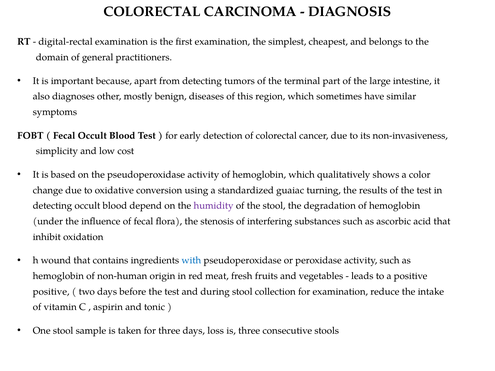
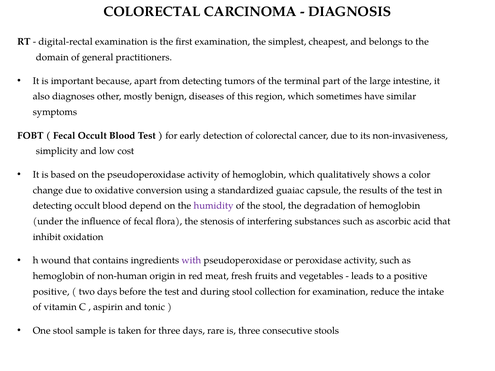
turning: turning -> capsule
with colour: blue -> purple
loss: loss -> rare
